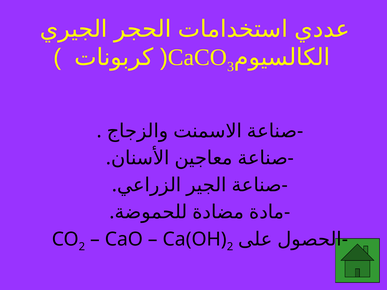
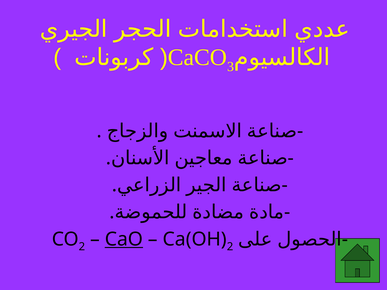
CaO underline: none -> present
